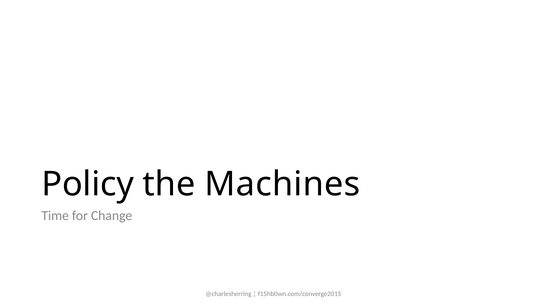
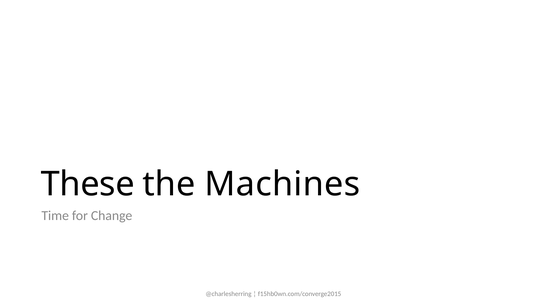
Policy: Policy -> These
